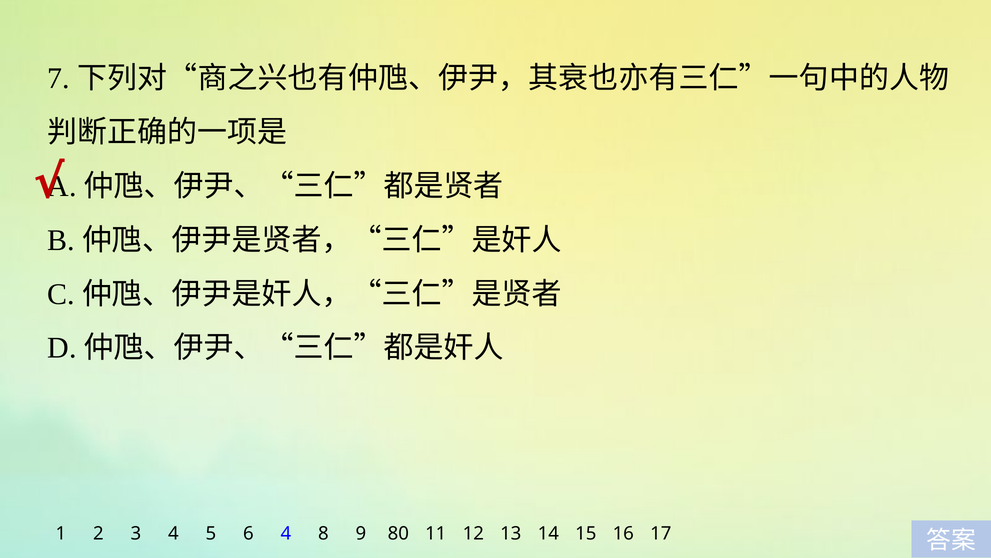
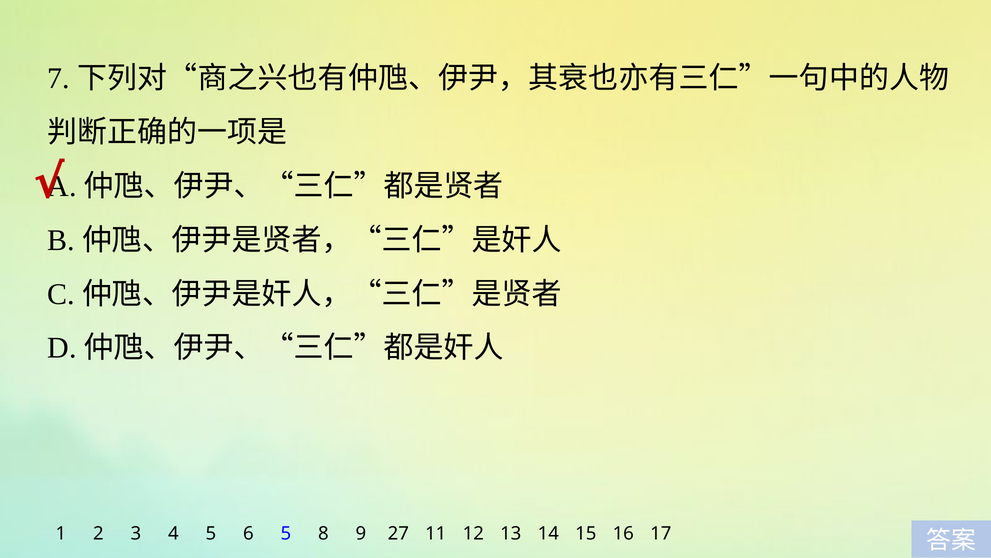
6 4: 4 -> 5
80: 80 -> 27
